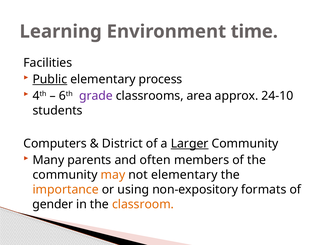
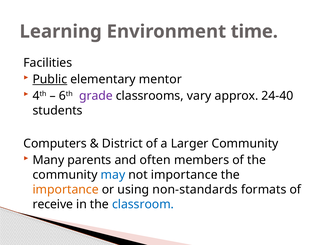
process: process -> mentor
area: area -> vary
24-10: 24-10 -> 24-40
Larger underline: present -> none
may colour: orange -> blue
not elementary: elementary -> importance
non-expository: non-expository -> non-standards
gender: gender -> receive
classroom colour: orange -> blue
